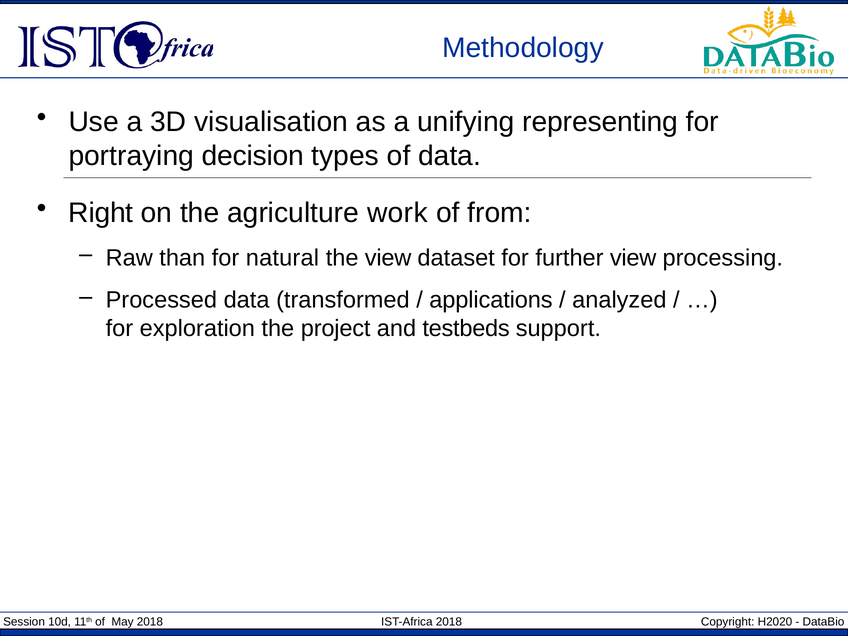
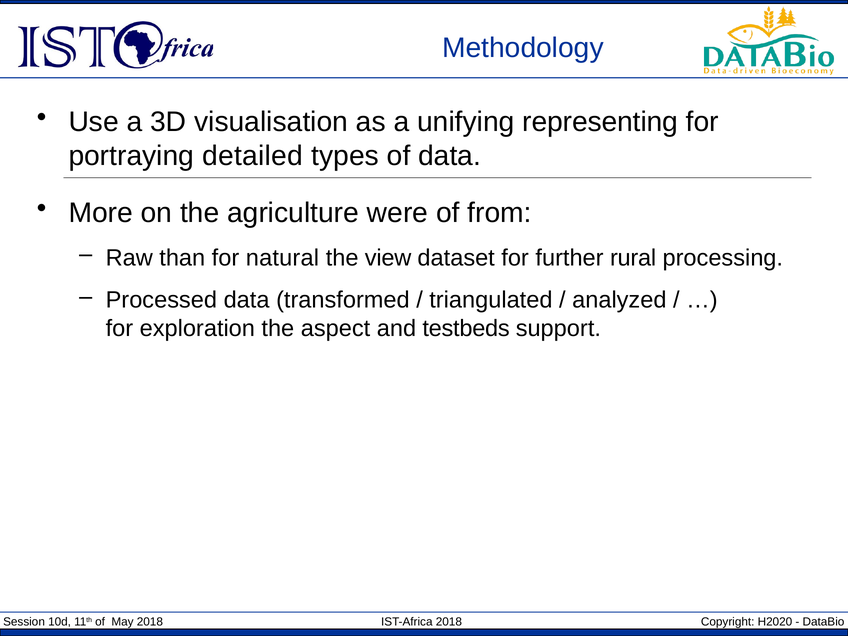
decision: decision -> detailed
Right: Right -> More
work: work -> were
further view: view -> rural
applications: applications -> triangulated
project: project -> aspect
